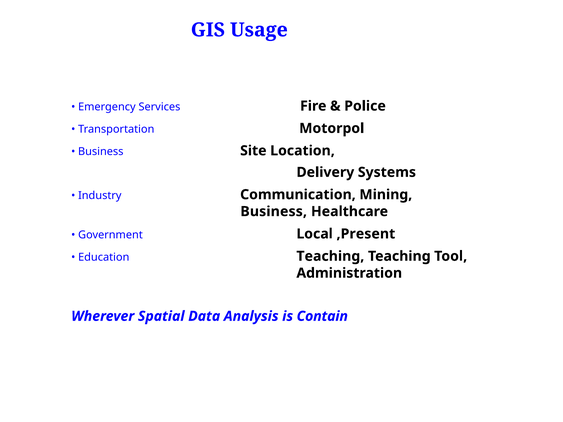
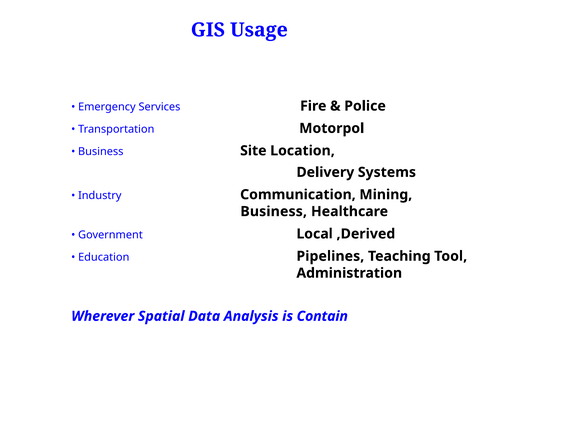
,Present: ,Present -> ,Derived
Education Teaching: Teaching -> Pipelines
